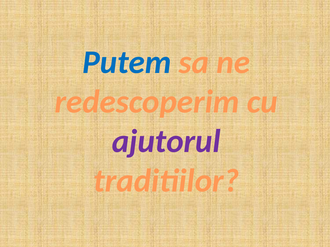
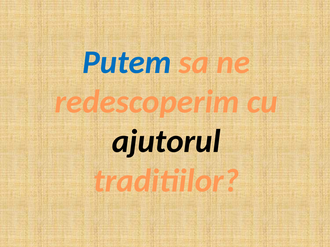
ajutorul colour: purple -> black
